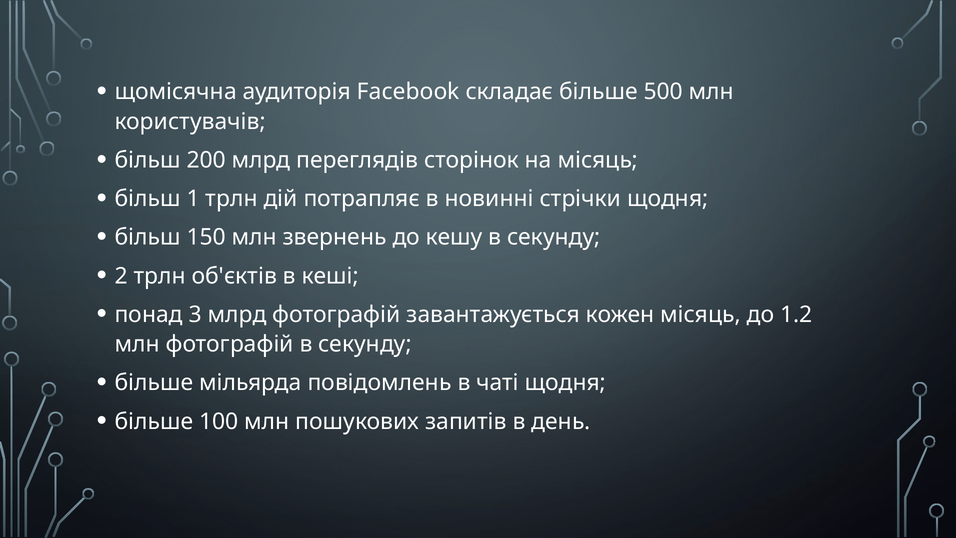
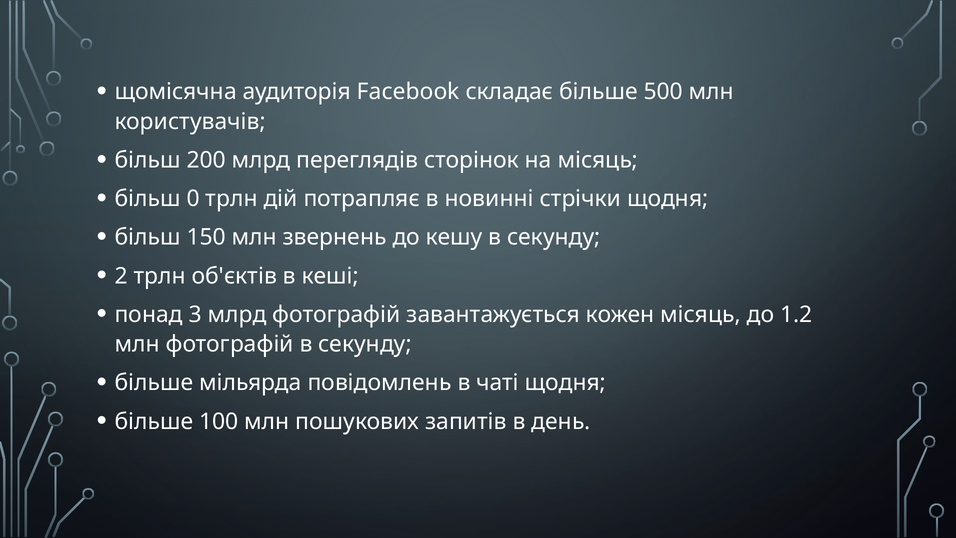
1: 1 -> 0
